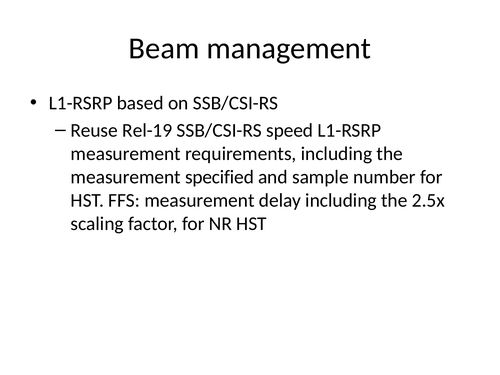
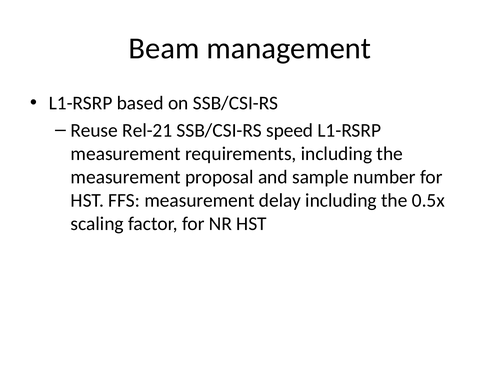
Rel-19: Rel-19 -> Rel-21
specified: specified -> proposal
2.5x: 2.5x -> 0.5x
